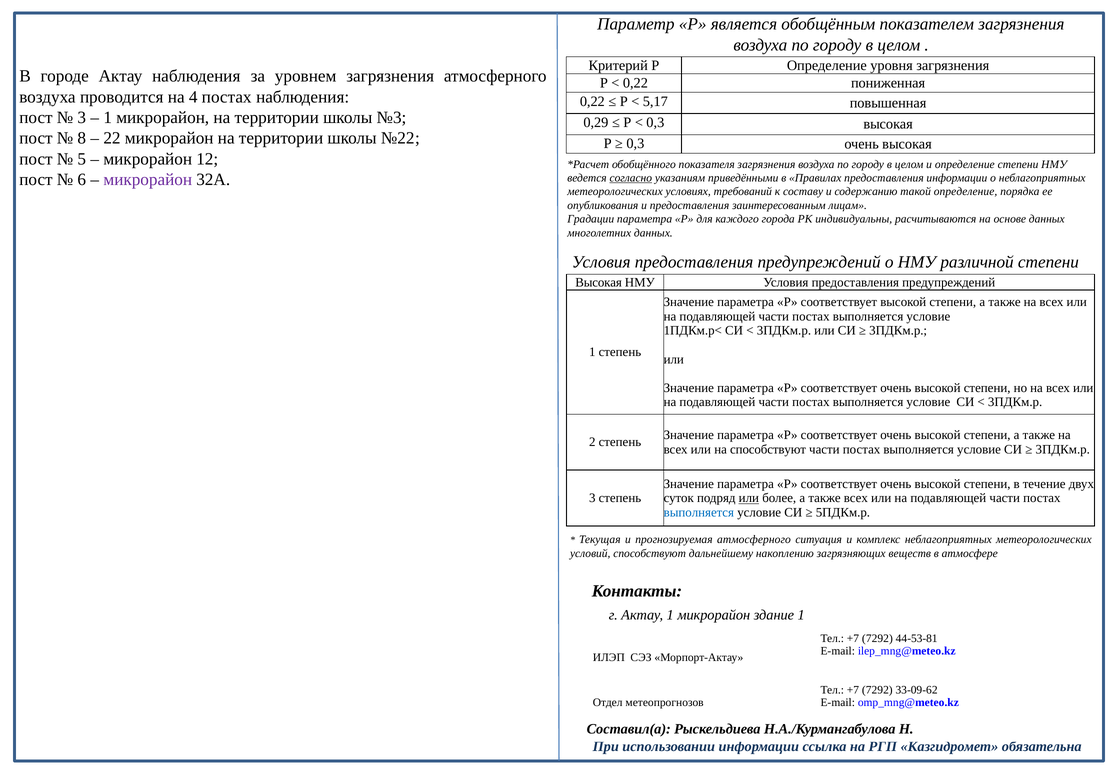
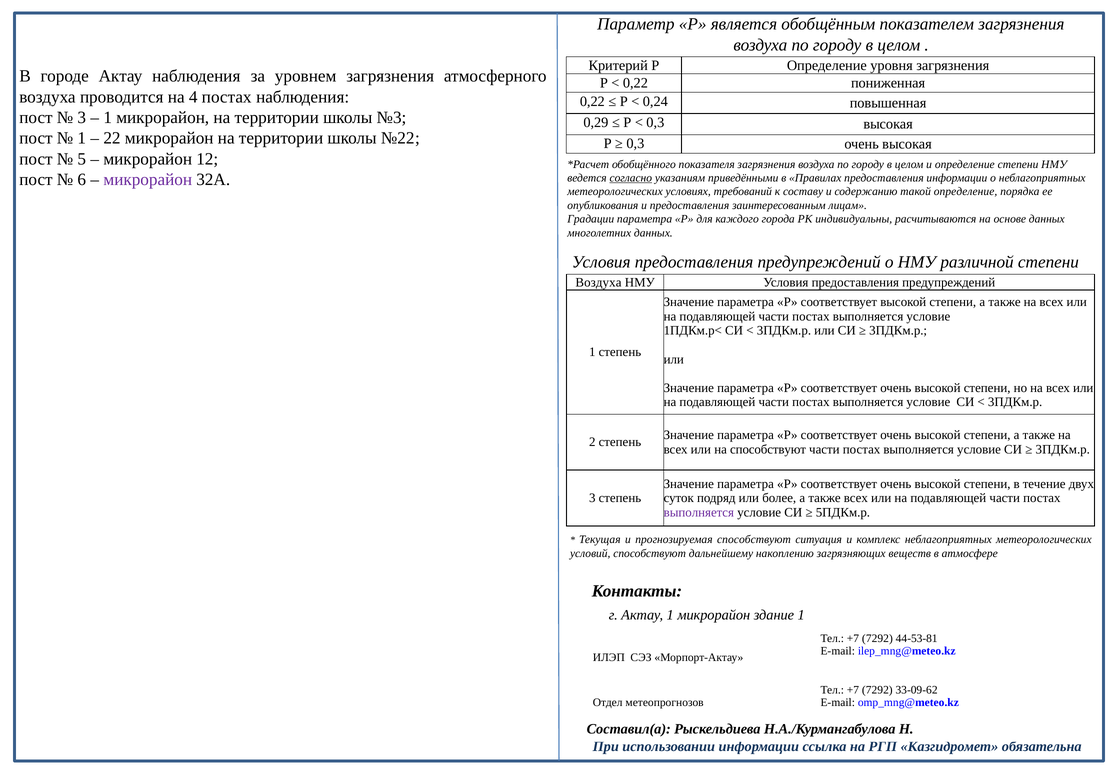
5,17: 5,17 -> 0,24
8 at (82, 138): 8 -> 1
Высокая at (599, 282): Высокая -> Воздуха
или at (749, 498) underline: present -> none
выполняется at (699, 512) colour: blue -> purple
прогнозируемая атмосферного: атмосферного -> способствуют
